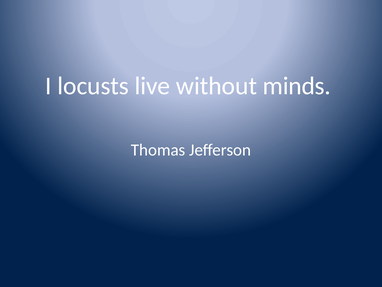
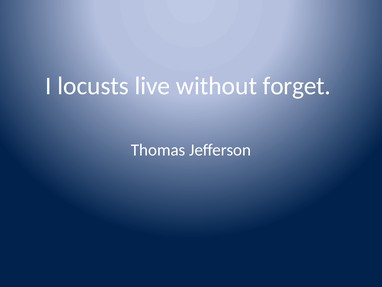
minds: minds -> forget
